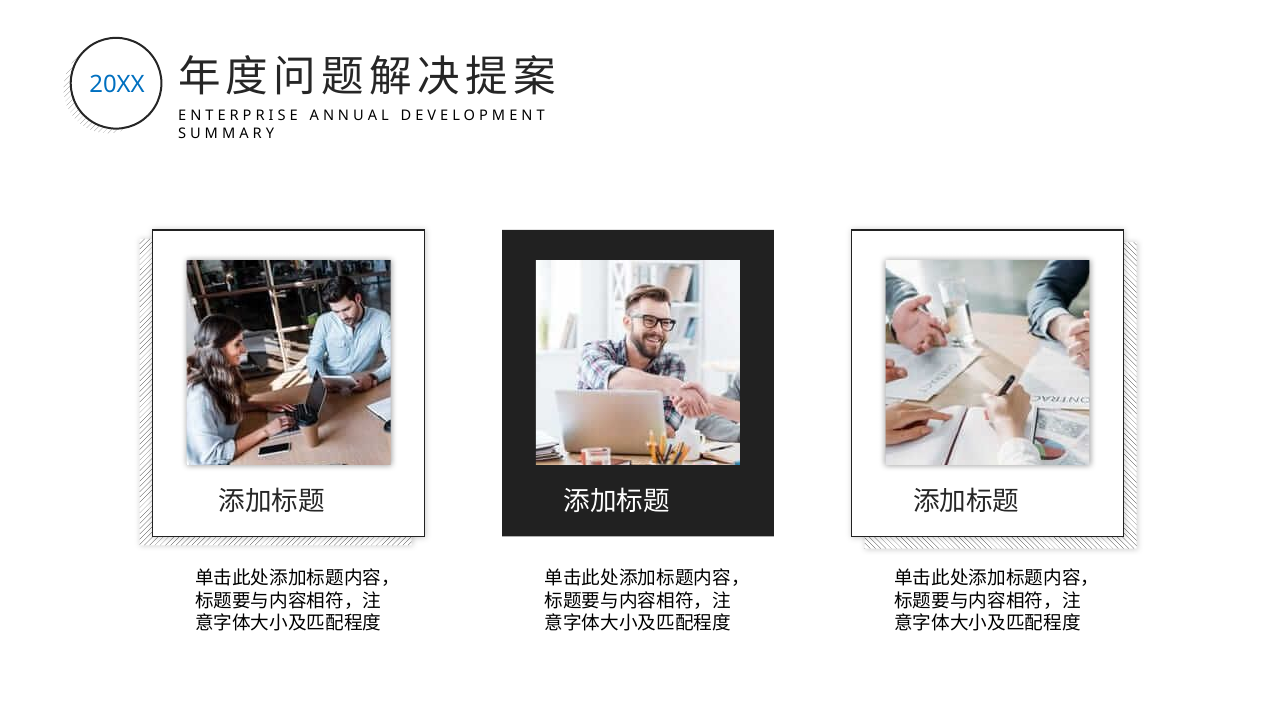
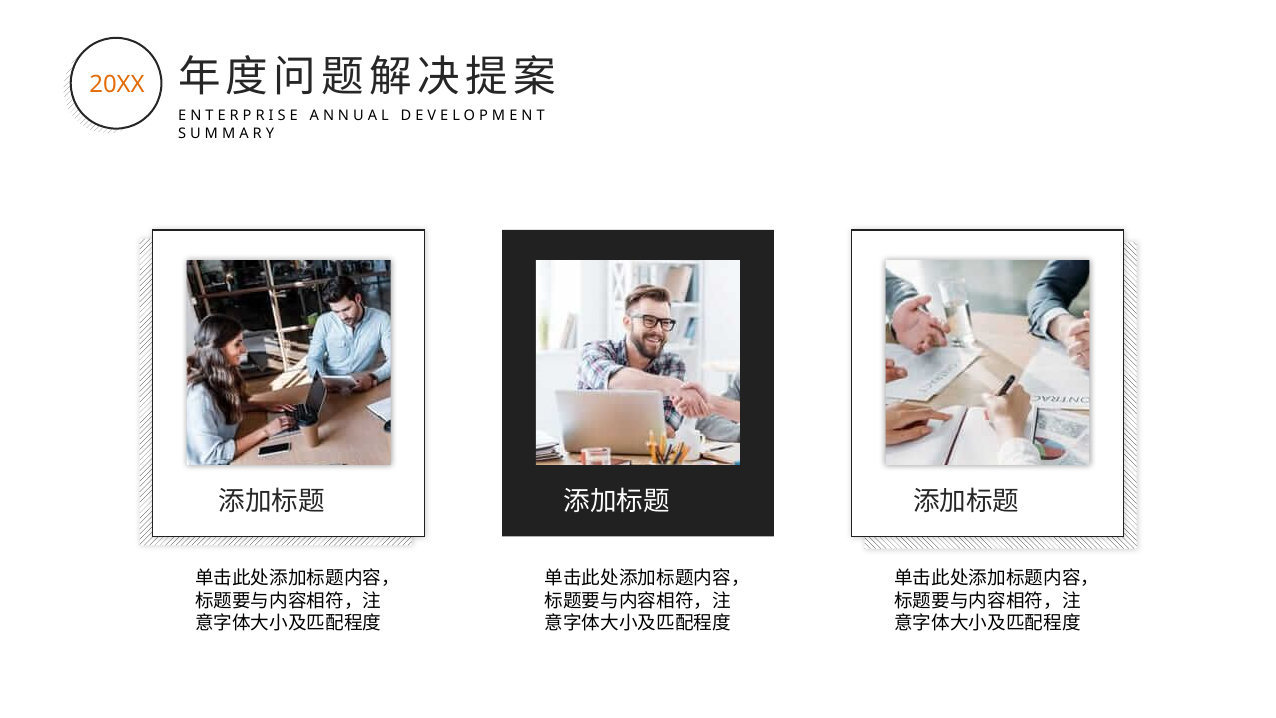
20XX colour: blue -> orange
